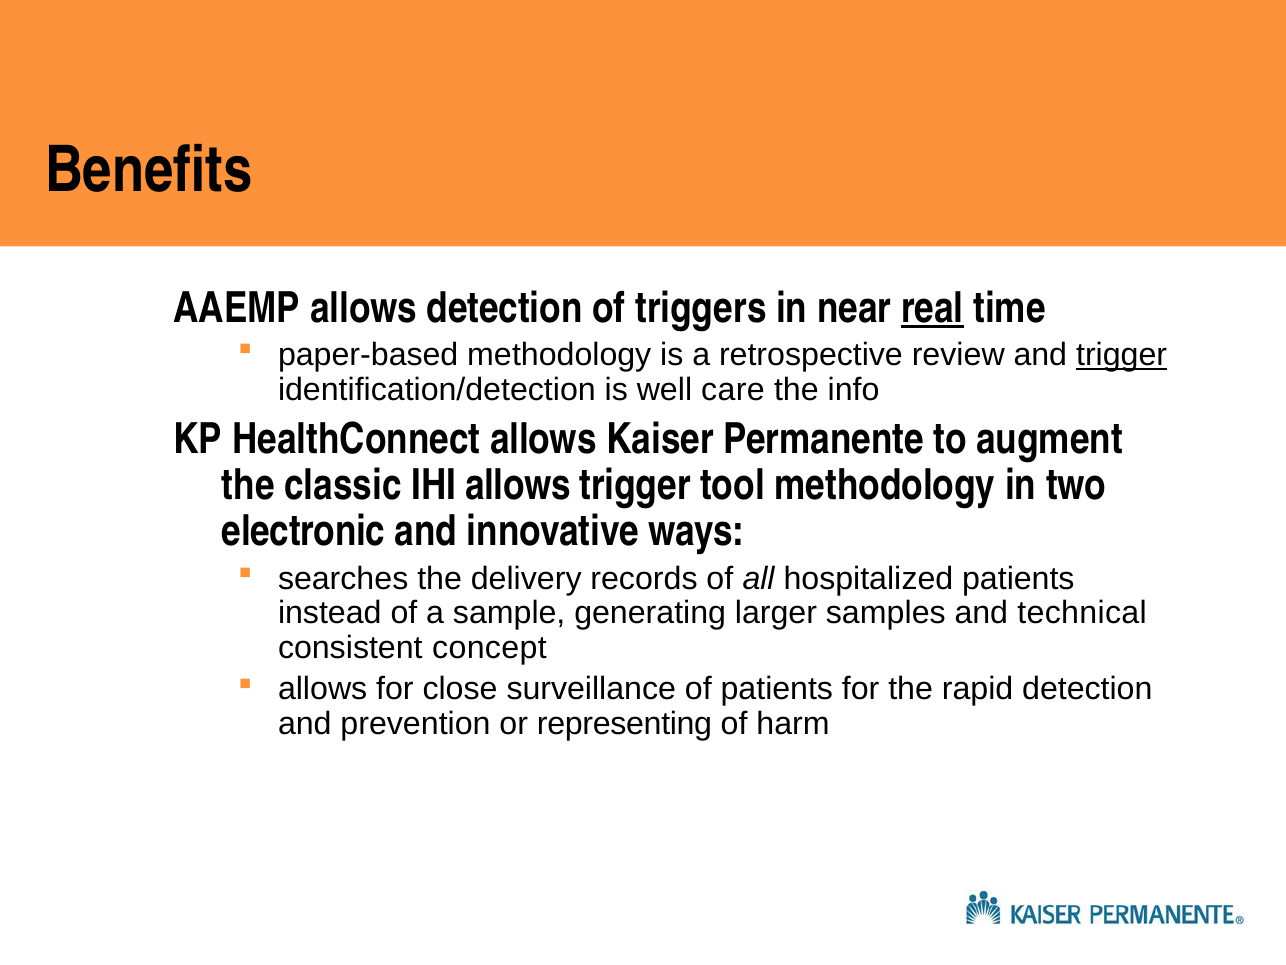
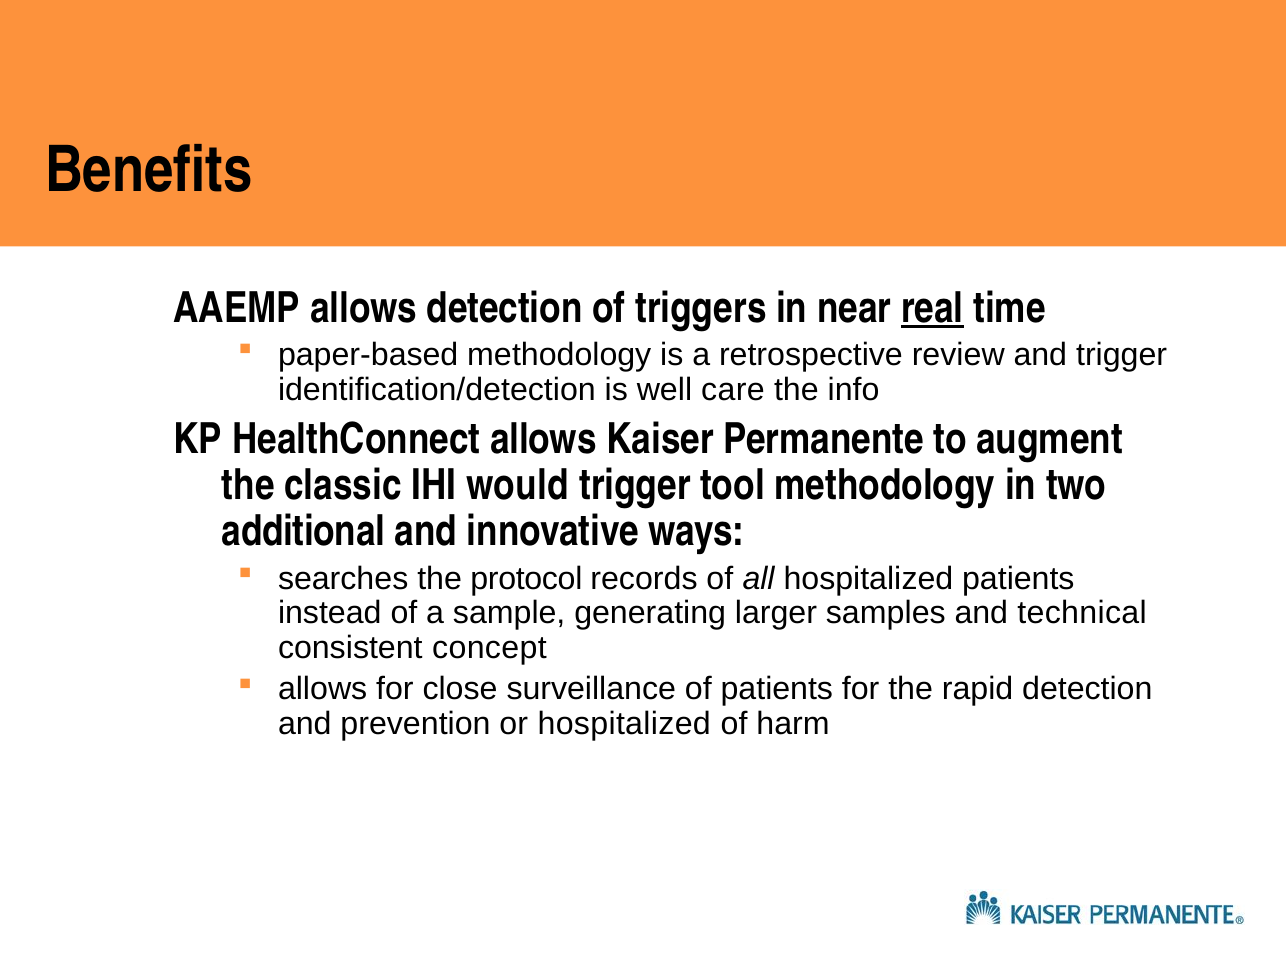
trigger at (1122, 355) underline: present -> none
IHI allows: allows -> would
electronic: electronic -> additional
delivery: delivery -> protocol
or representing: representing -> hospitalized
